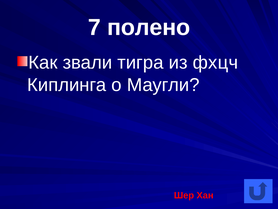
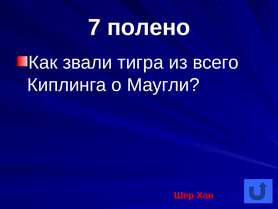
фхцч: фхцч -> всего
